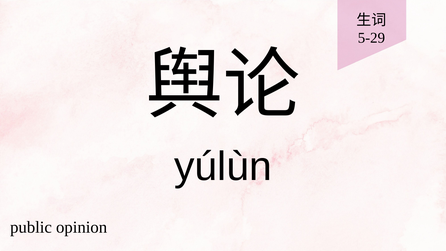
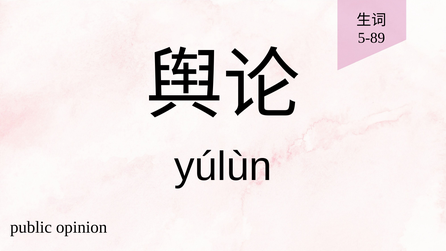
5-29: 5-29 -> 5-89
